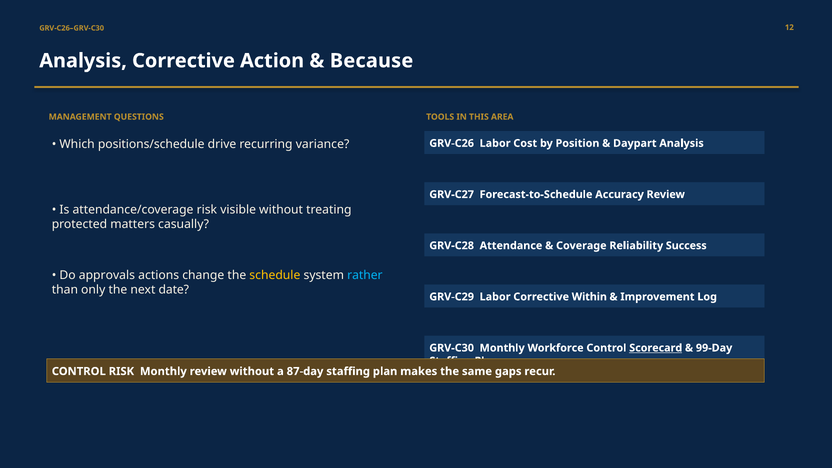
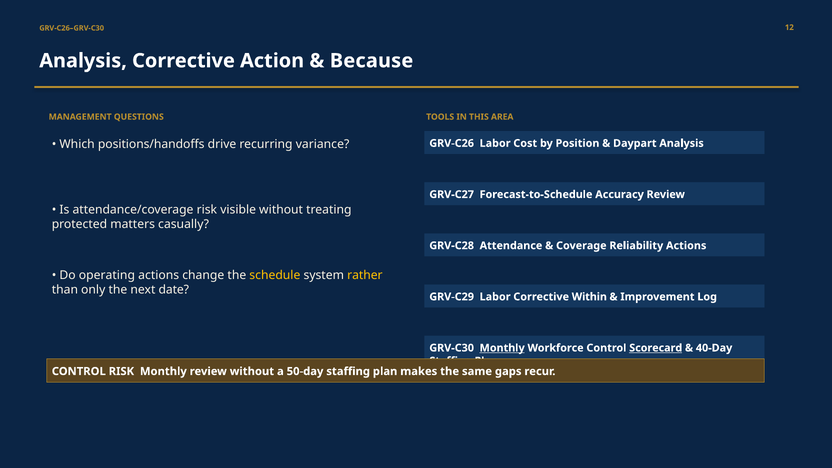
positions/schedule: positions/schedule -> positions/handoffs
Reliability Success: Success -> Actions
approvals: approvals -> operating
rather colour: light blue -> yellow
Monthly at (502, 348) underline: none -> present
99-Day: 99-Day -> 40-Day
87-day: 87-day -> 50-day
